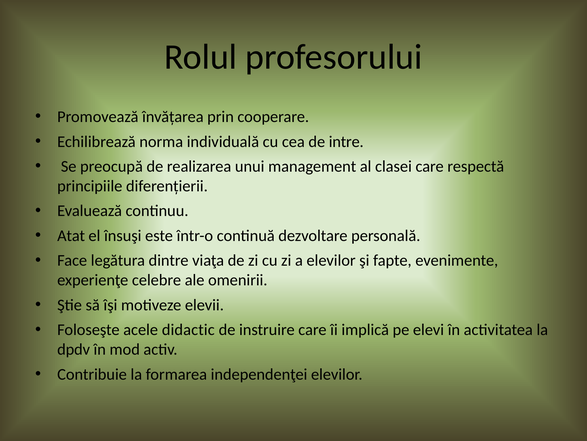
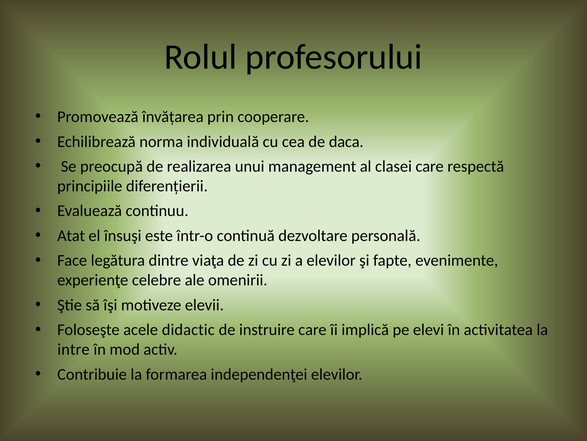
intre: intre -> daca
dpdv: dpdv -> intre
